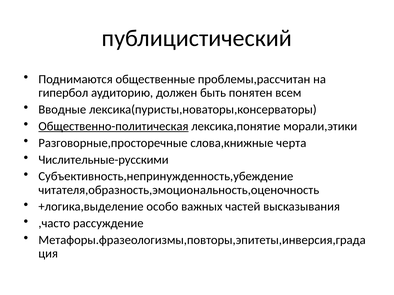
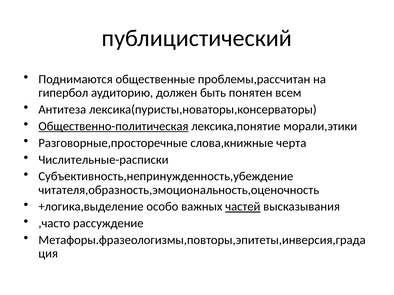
Вводные: Вводные -> Антитеза
Числительные-русскими: Числительные-русскими -> Числительные-расписки
частей underline: none -> present
